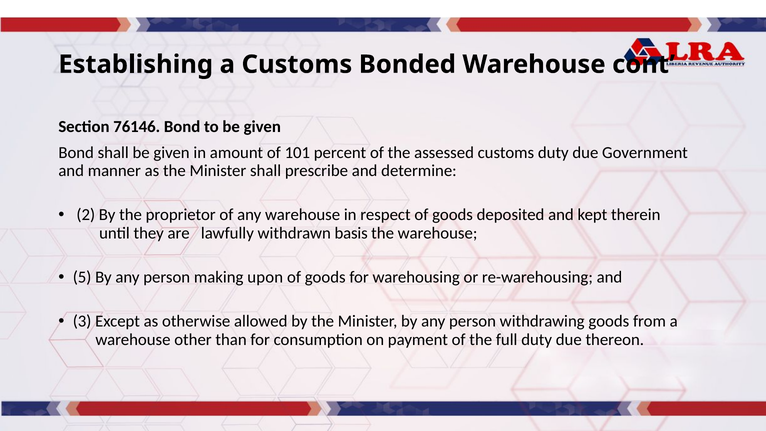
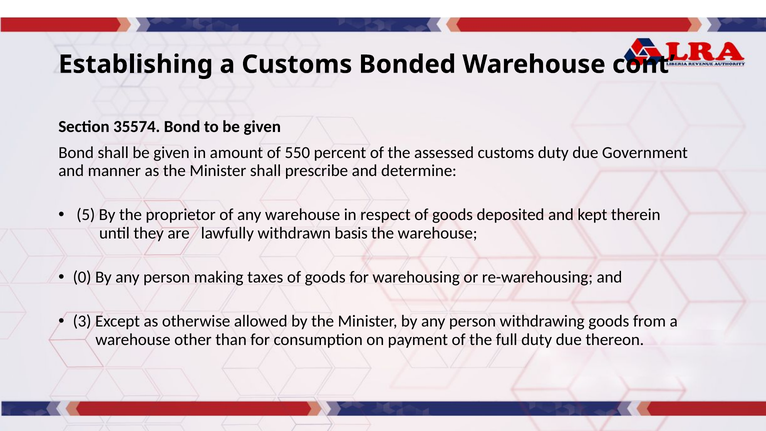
76146: 76146 -> 35574
101: 101 -> 550
2: 2 -> 5
5: 5 -> 0
upon: upon -> taxes
